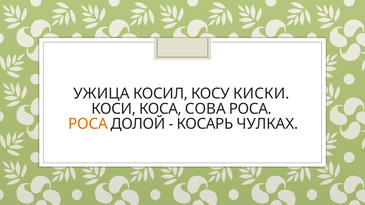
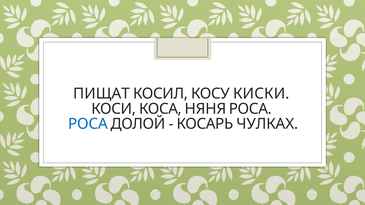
УЖИЦА: УЖИЦА -> ПИЩАТ
СОВА: СОВА -> НЯНЯ
РОСА at (88, 124) colour: orange -> blue
